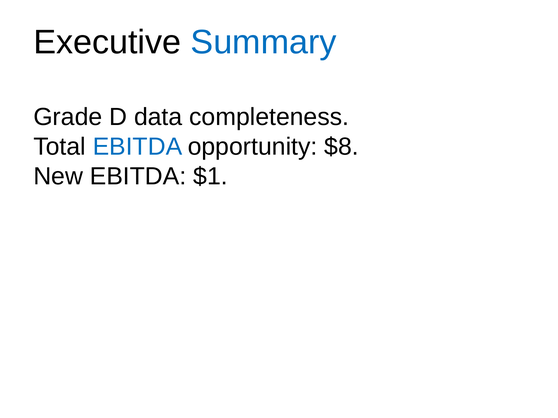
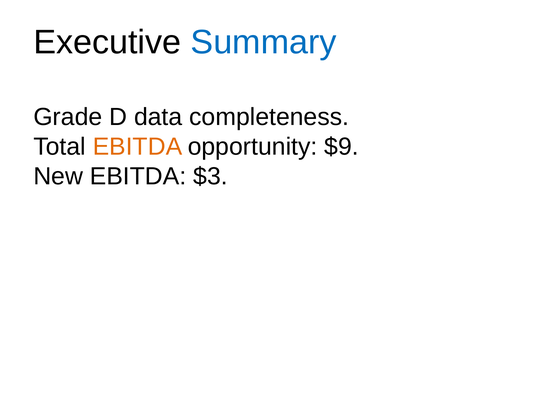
EBITDA at (137, 147) colour: blue -> orange
$8: $8 -> $9
$1: $1 -> $3
